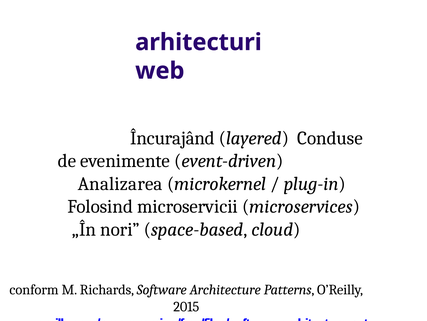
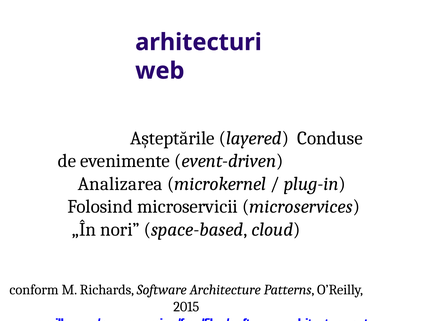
Încurajând: Încurajând -> Așteptările
